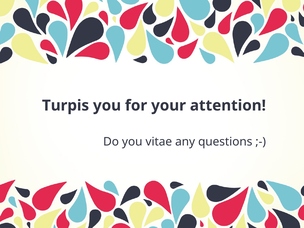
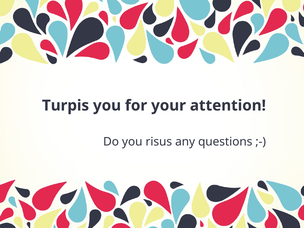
vitae: vitae -> risus
